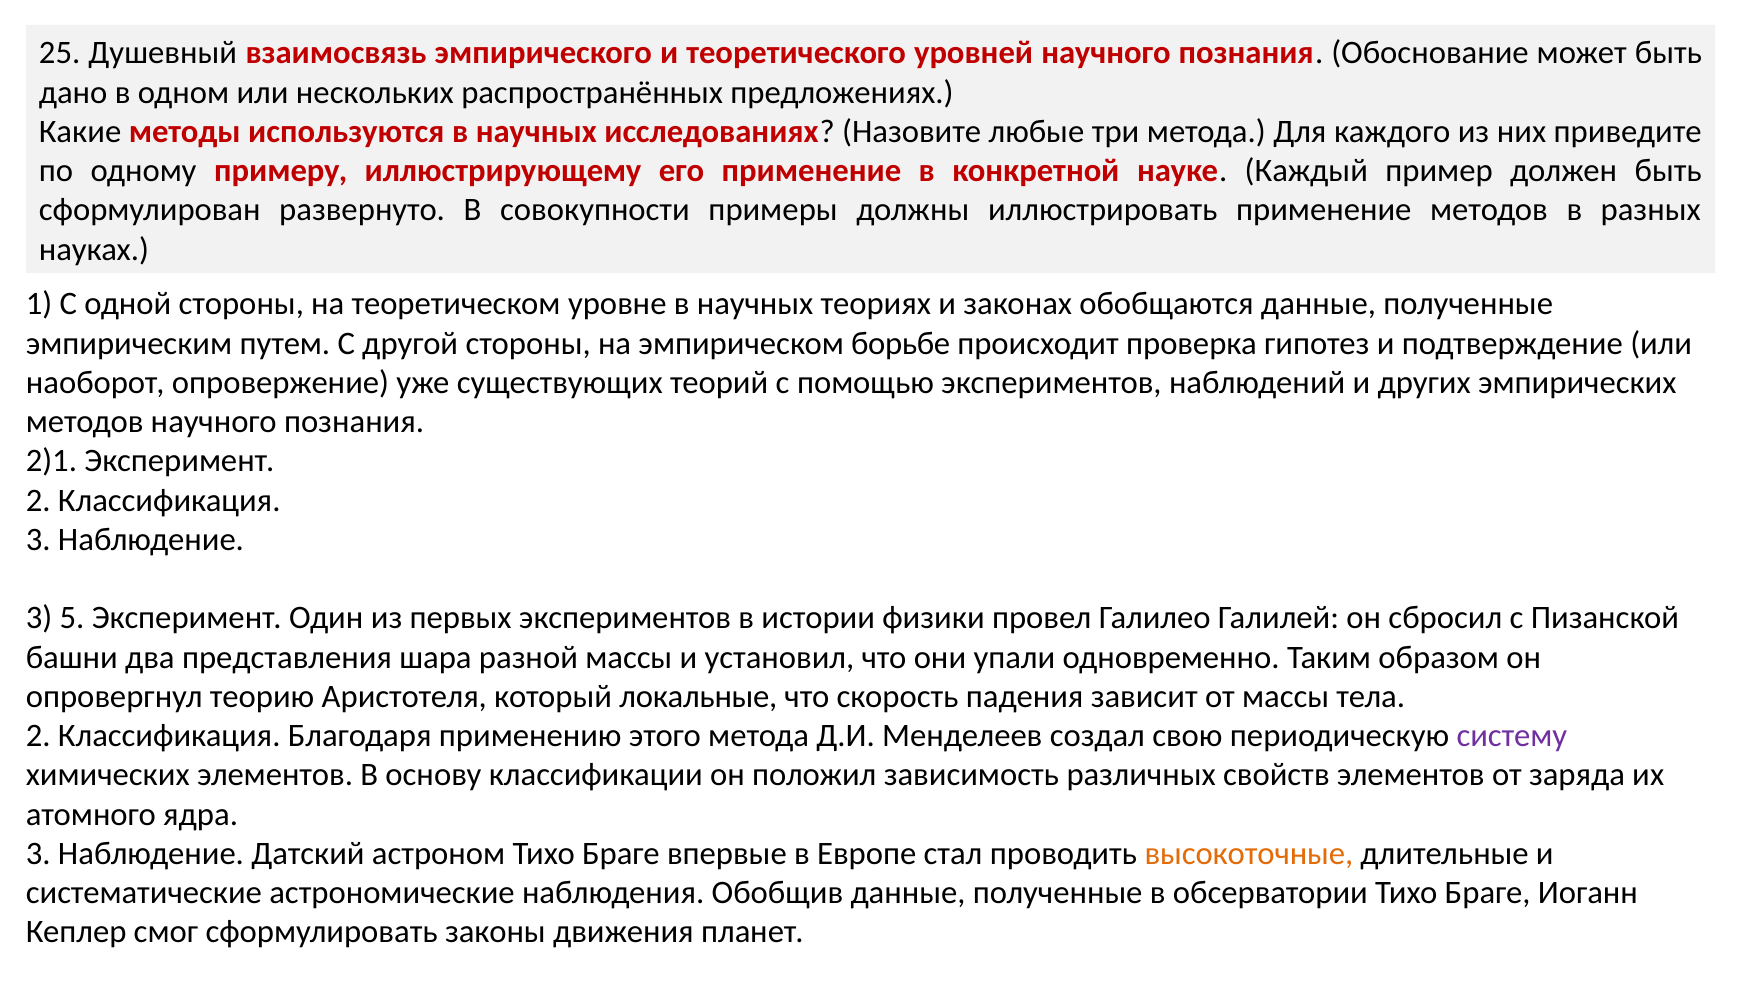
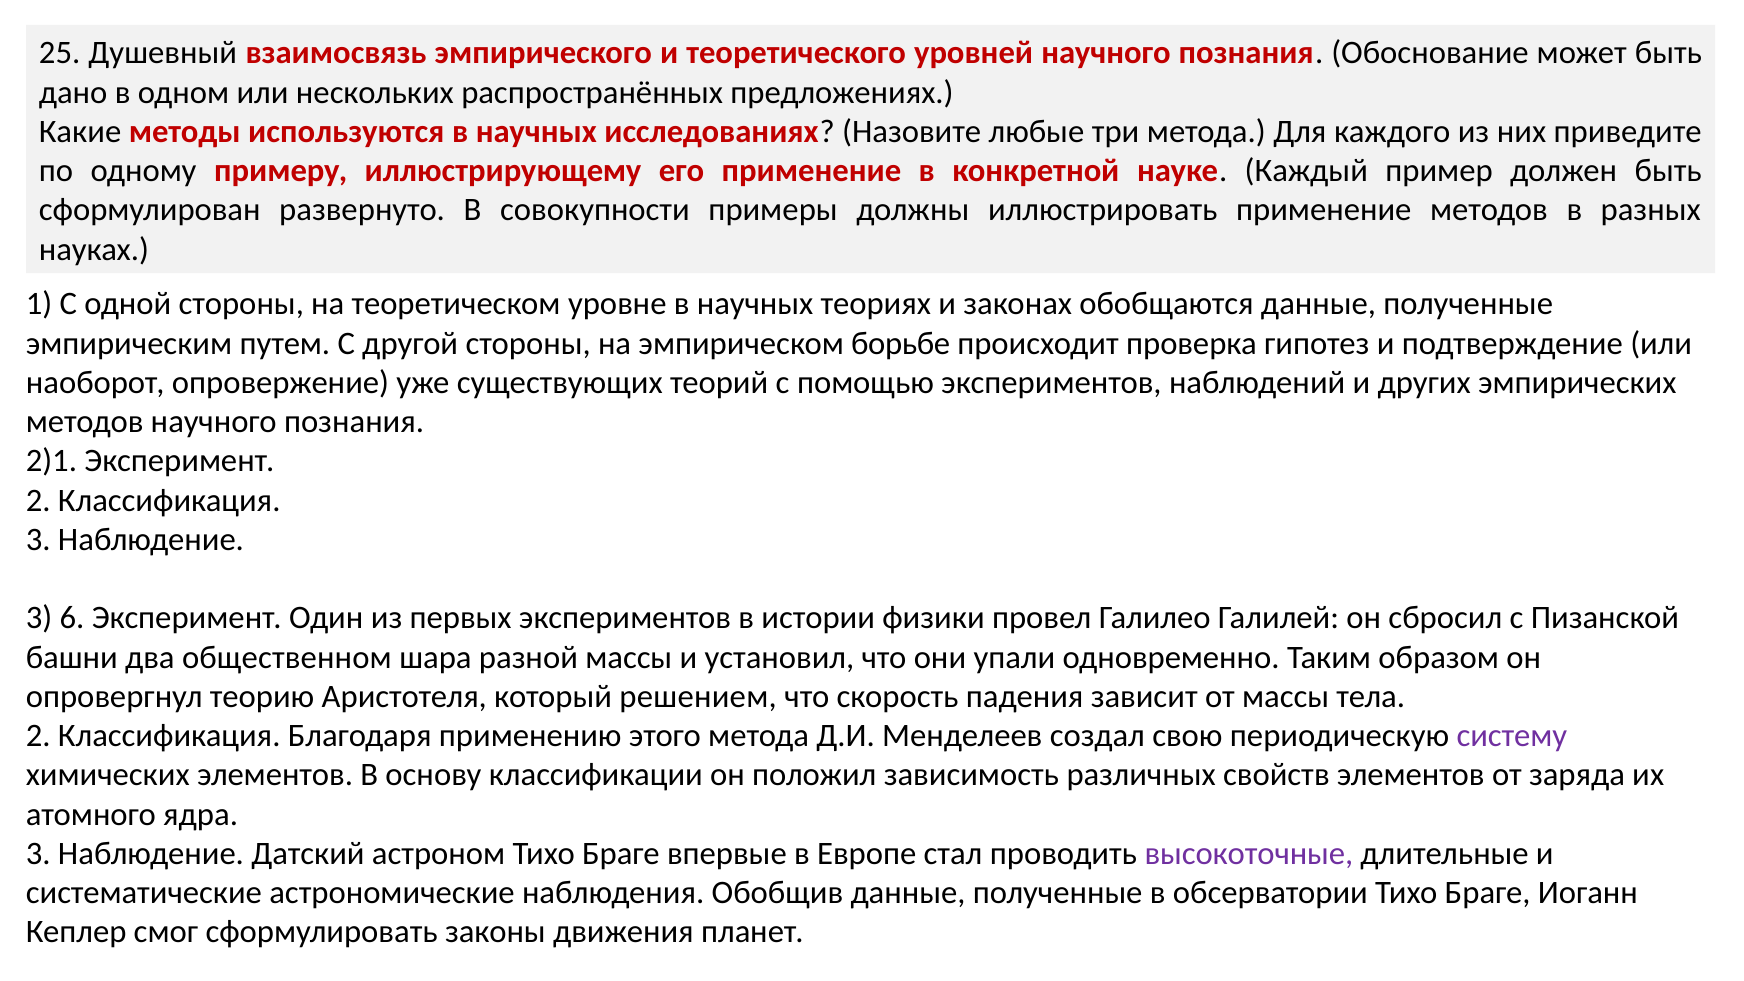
5: 5 -> 6
представления: представления -> общественном
локальные: локальные -> решением
высокоточные colour: orange -> purple
